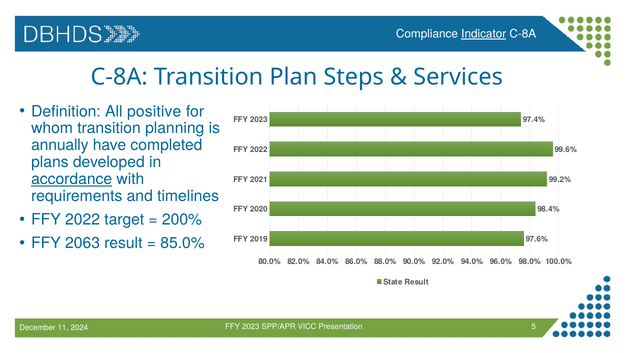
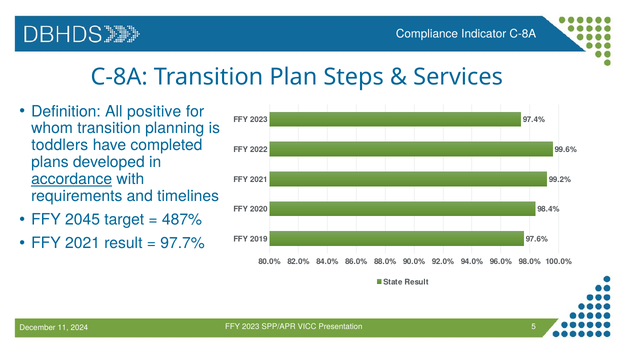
Indicator underline: present -> none
annually: annually -> toddlers
2022 at (83, 219): 2022 -> 2045
200%: 200% -> 487%
2063 at (83, 243): 2063 -> 2021
85.0%: 85.0% -> 97.7%
